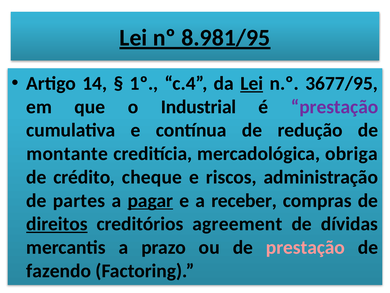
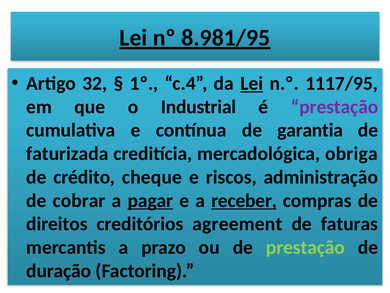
14: 14 -> 32
3677/95: 3677/95 -> 1117/95
redução: redução -> garantia
montante: montante -> faturizada
partes: partes -> cobrar
receber underline: none -> present
direitos underline: present -> none
dívidas: dívidas -> faturas
prestação at (305, 247) colour: pink -> light green
fazendo: fazendo -> duração
